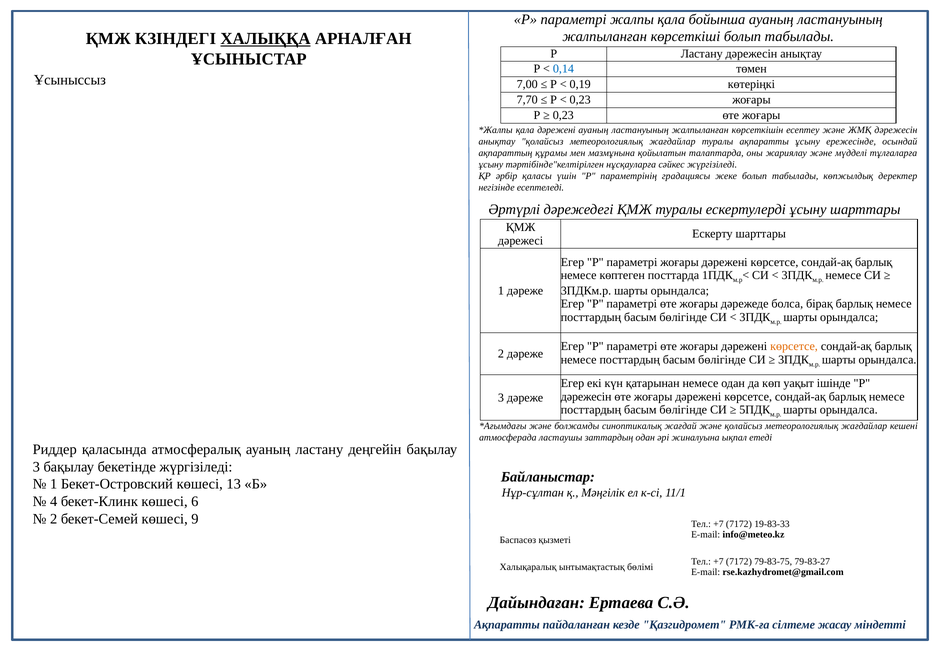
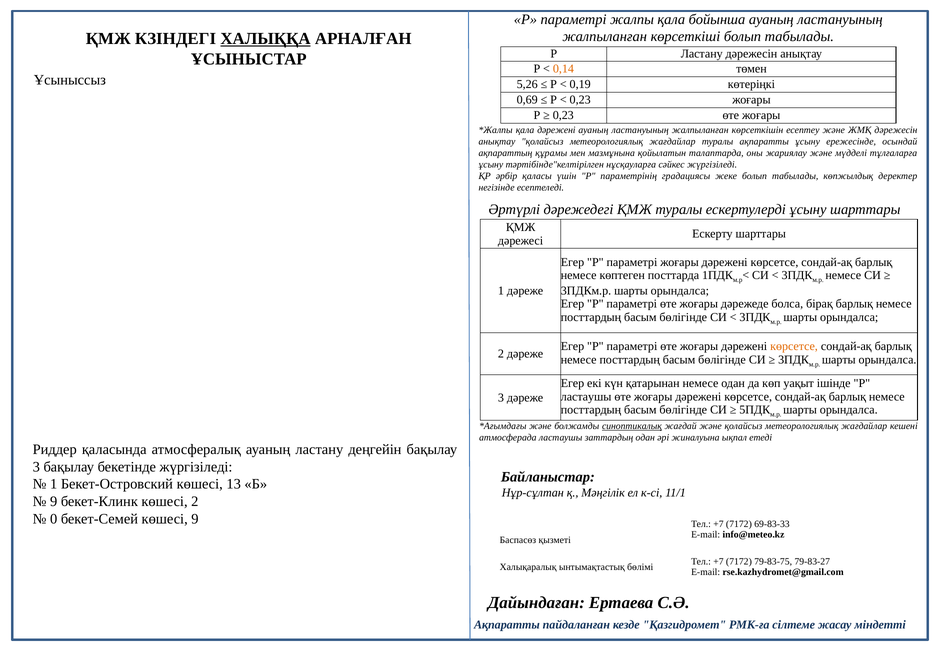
0,14 colour: blue -> orange
7,00: 7,00 -> 5,26
7,70: 7,70 -> 0,69
дәрежесін at (586, 397): дәрежесін -> ластаушы
синоптикалық underline: none -> present
4 at (54, 501): 4 -> 9
көшесі 6: 6 -> 2
2 at (54, 519): 2 -> 0
19-83-33: 19-83-33 -> 69-83-33
